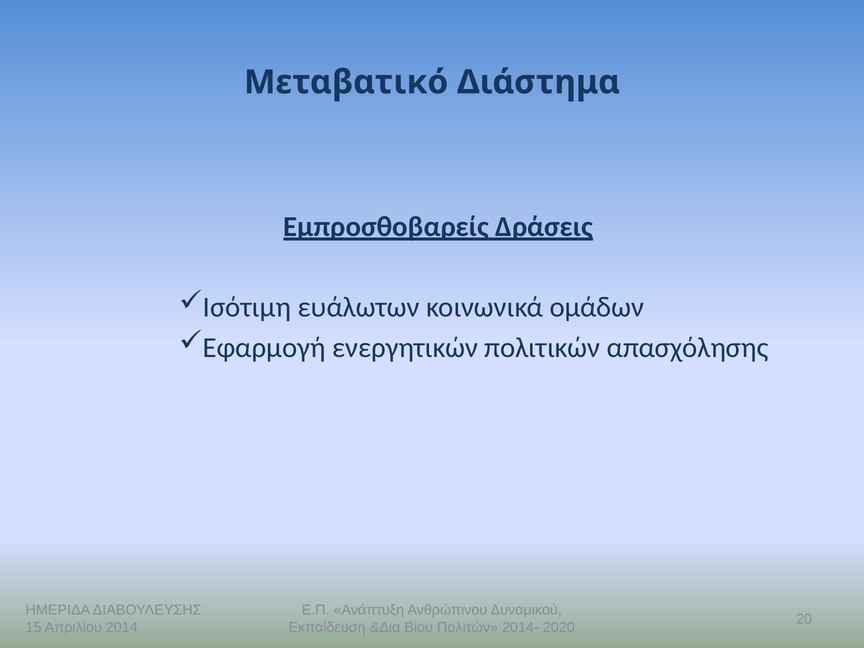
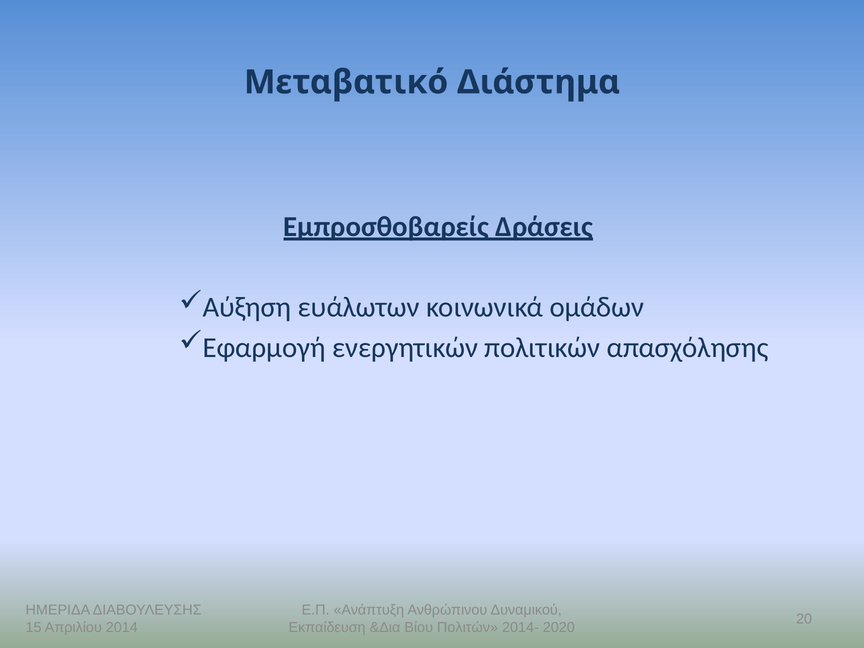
Ισότιμη: Ισότιμη -> Αύξηση
